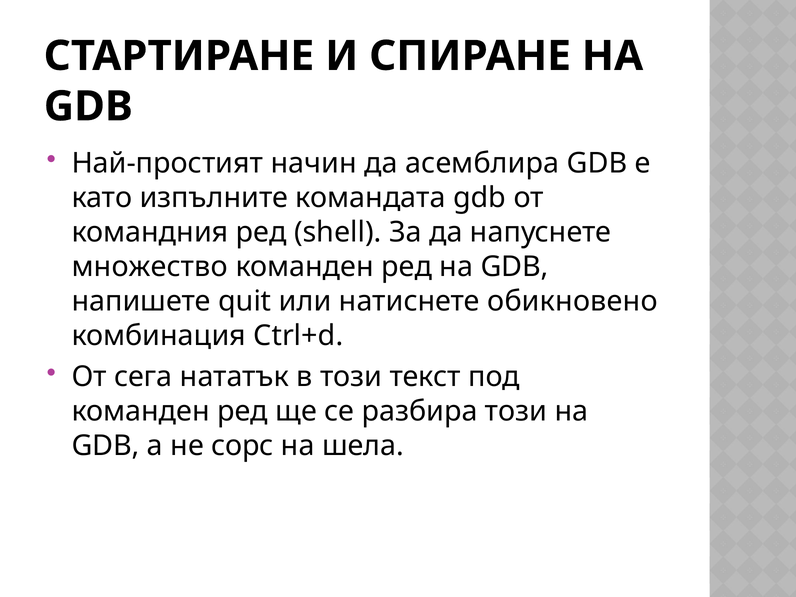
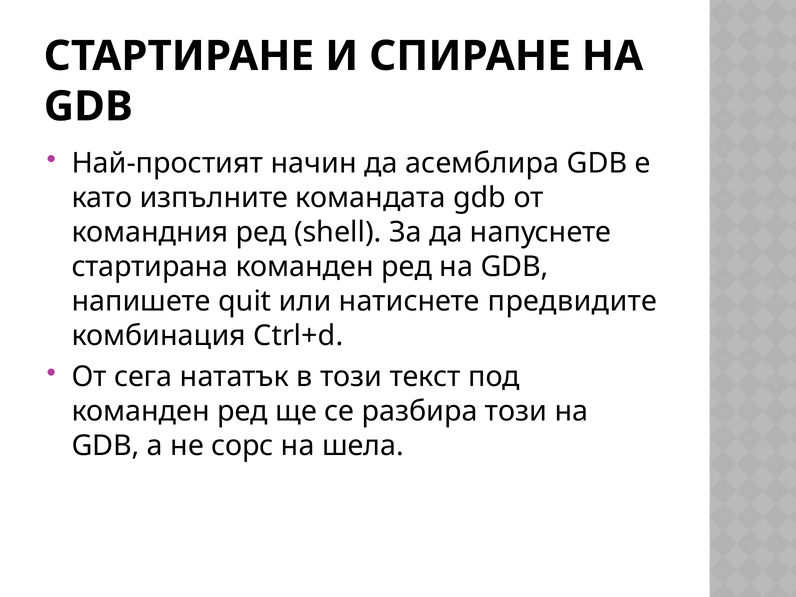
множество: множество -> стартирана
обикновено: обикновено -> предвидите
